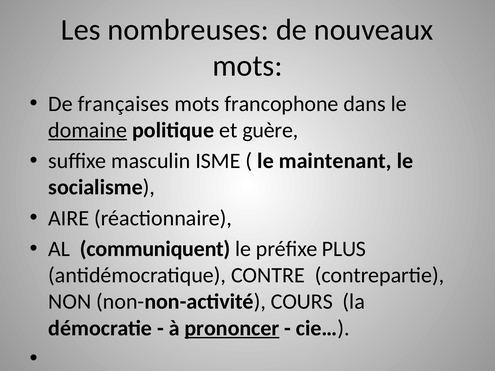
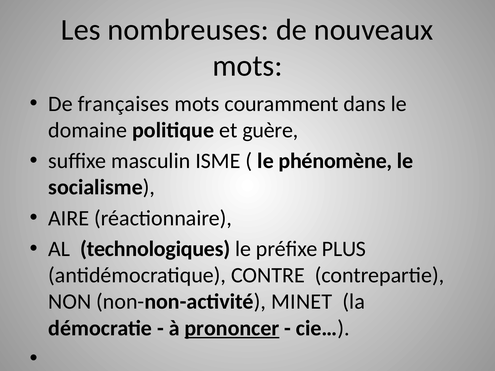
francophone: francophone -> couramment
domaine underline: present -> none
maintenant: maintenant -> phénomène
communiquent: communiquent -> technologiques
COURS: COURS -> MINET
